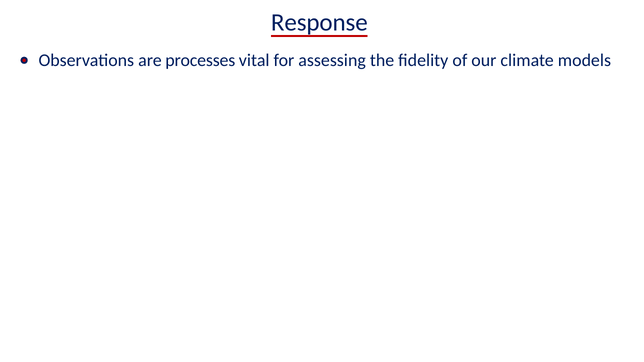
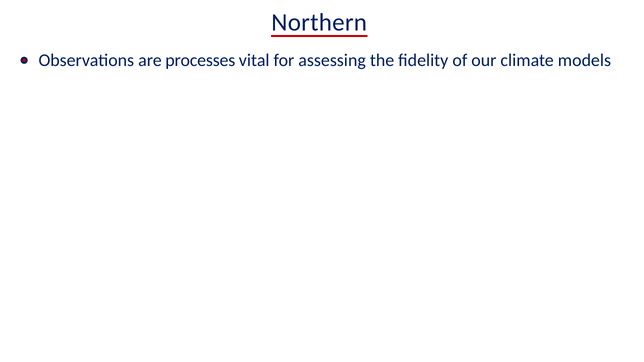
Response: Response -> Northern
